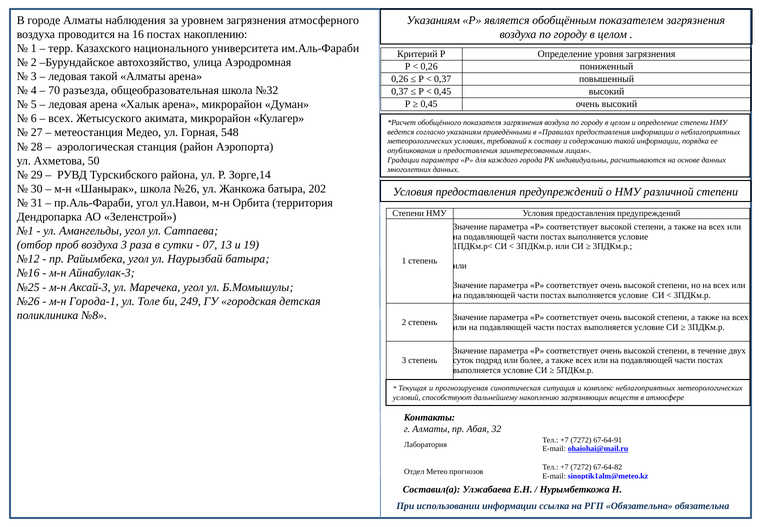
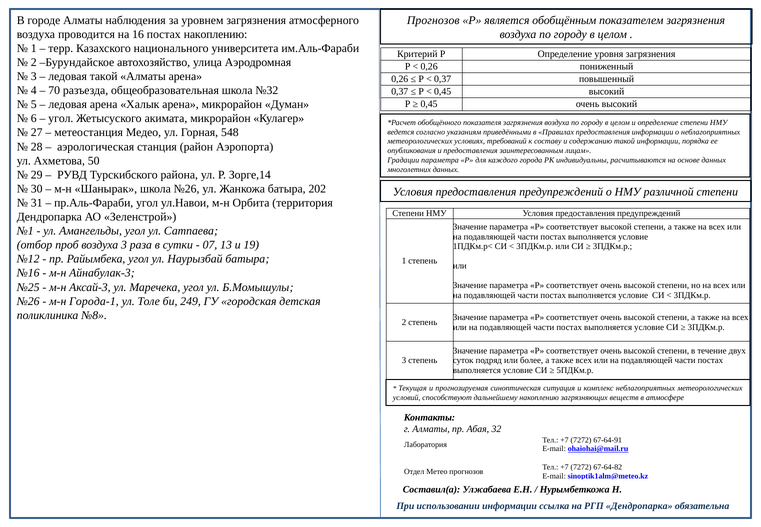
Указаниям at (433, 20): Указаниям -> Прогнозов
всех at (61, 119): всех -> угол
РГП Обязательна: Обязательна -> Дендропарка
